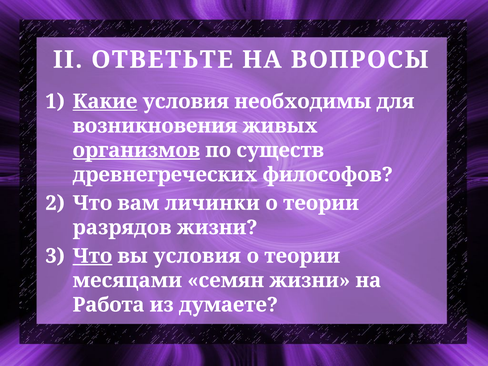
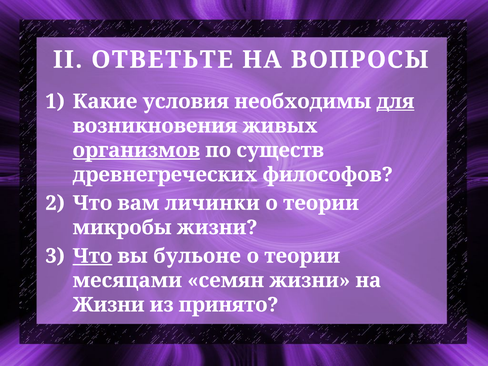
Какие underline: present -> none
для underline: none -> present
разрядов: разрядов -> микробы
вы условия: условия -> бульоне
Работа at (109, 305): Работа -> Жизни
думаете: думаете -> принято
